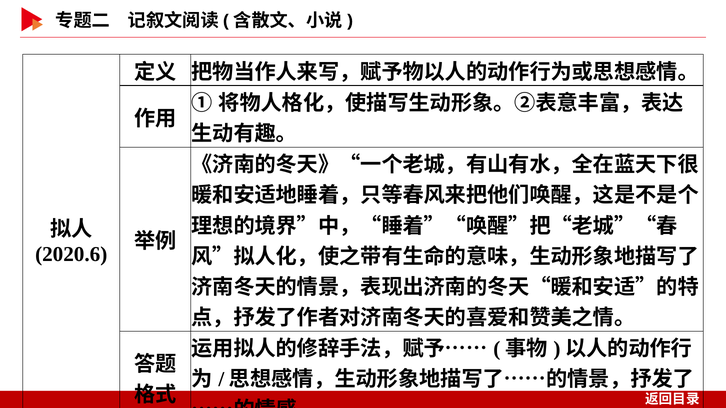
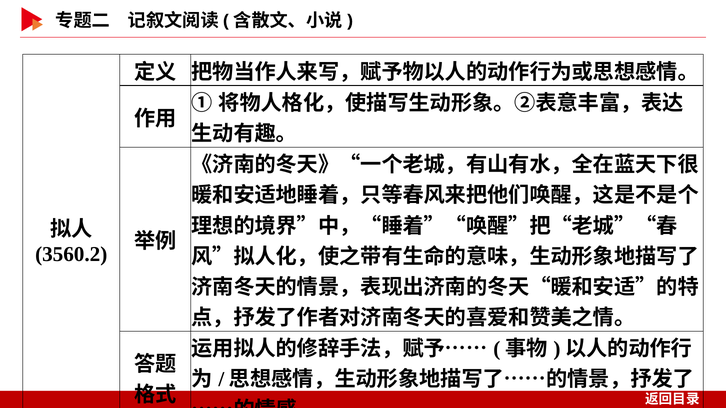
2020.6: 2020.6 -> 3560.2
